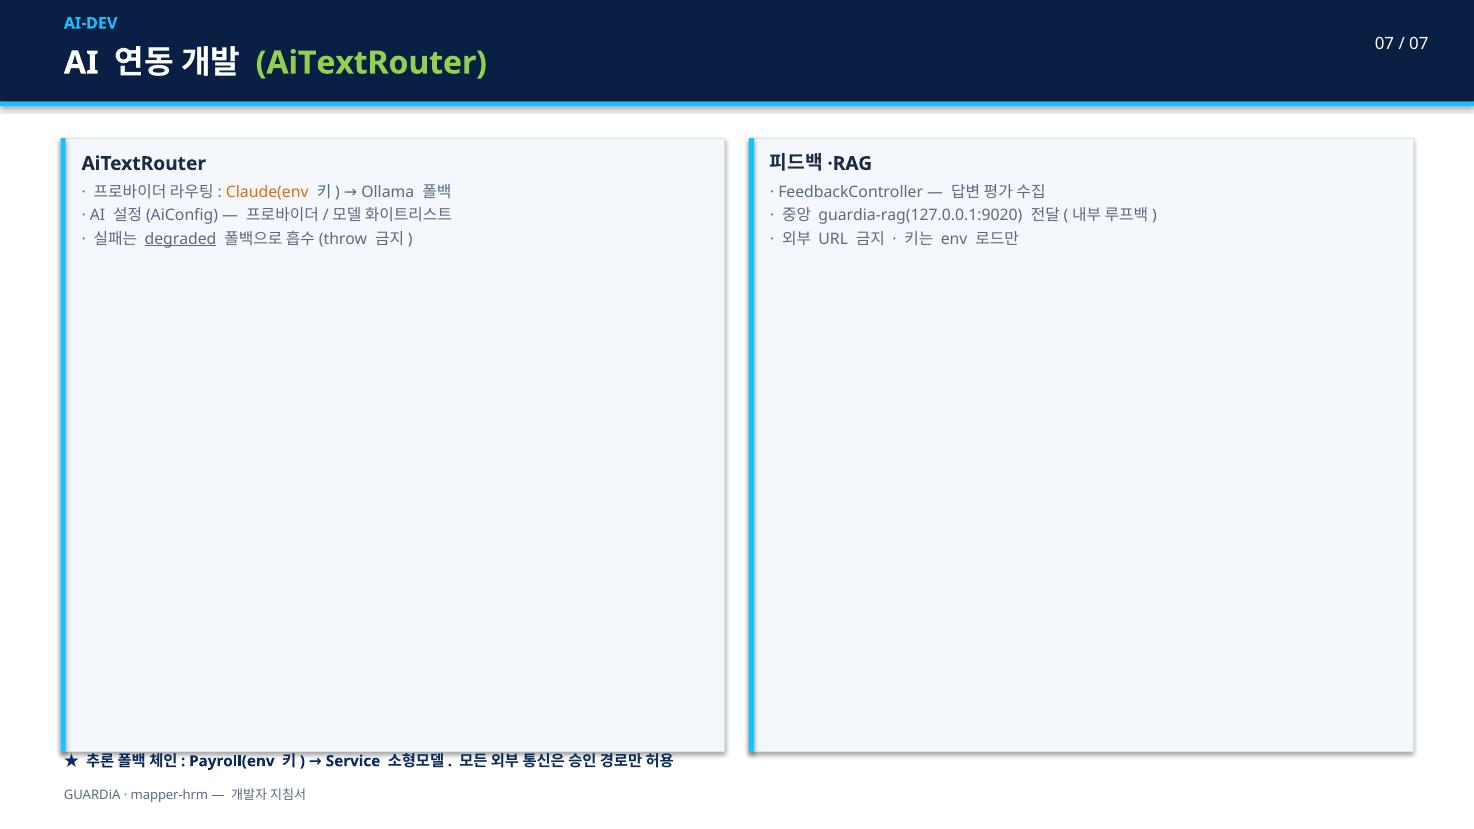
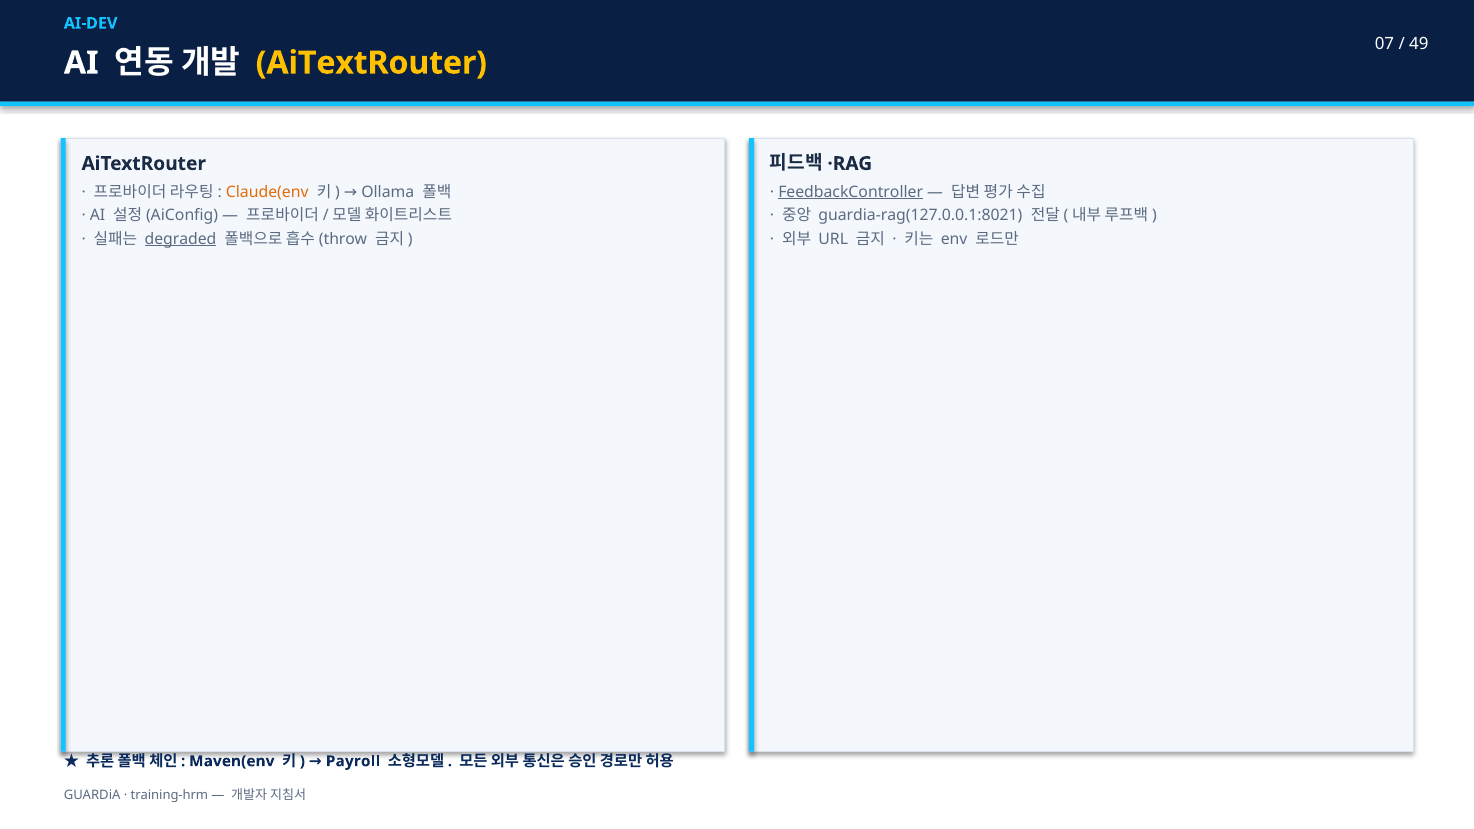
07 at (1419, 44): 07 -> 49
AiTextRouter at (371, 63) colour: light green -> yellow
FeedbackController underline: none -> present
guardia-rag(127.0.0.1:9020: guardia-rag(127.0.0.1:9020 -> guardia-rag(127.0.0.1:8021
Payroll(env: Payroll(env -> Maven(env
Service: Service -> Payroll
mapper-hrm: mapper-hrm -> training-hrm
